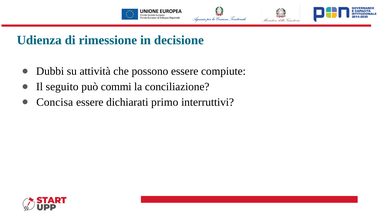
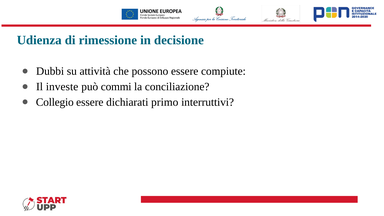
seguito: seguito -> investe
Concisa: Concisa -> Collegio
